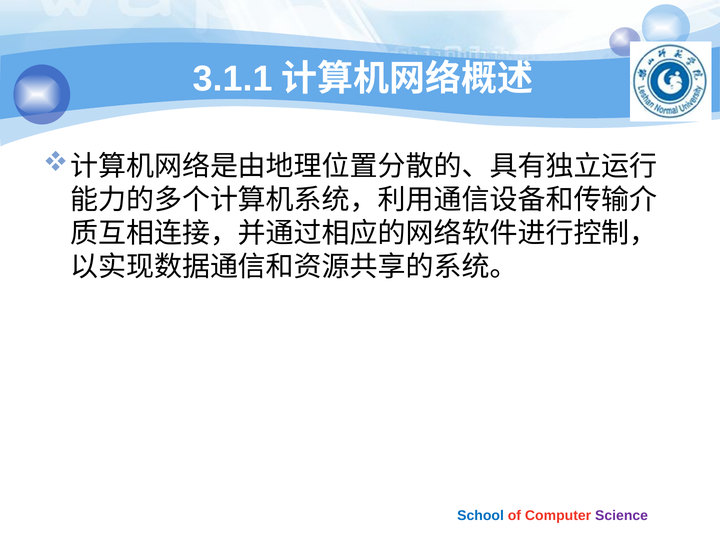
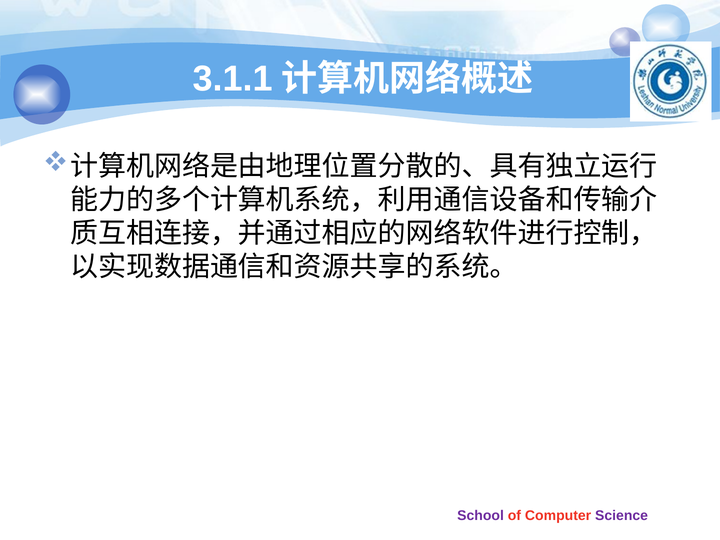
School colour: blue -> purple
